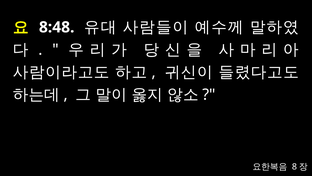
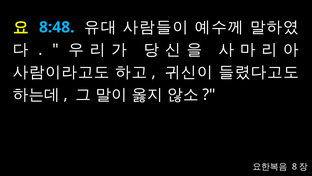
8:48 colour: white -> light blue
